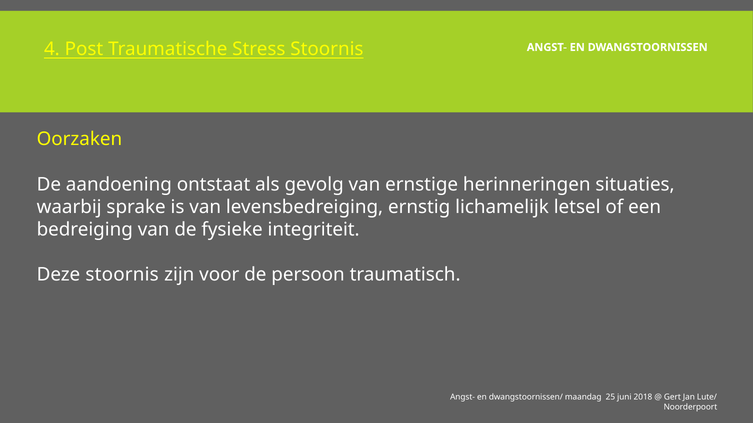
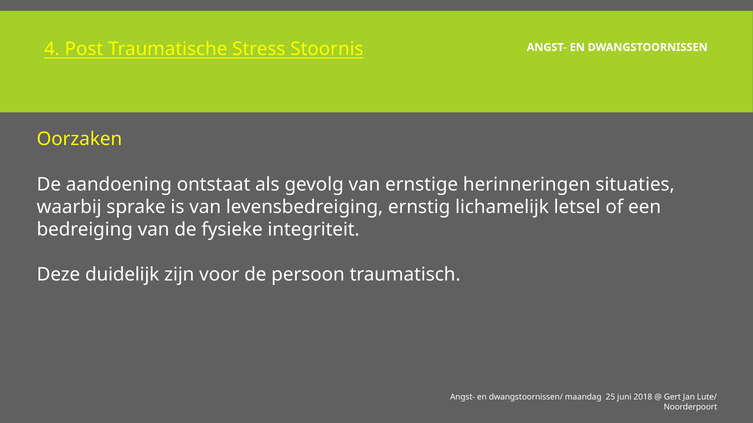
Deze stoornis: stoornis -> duidelijk
